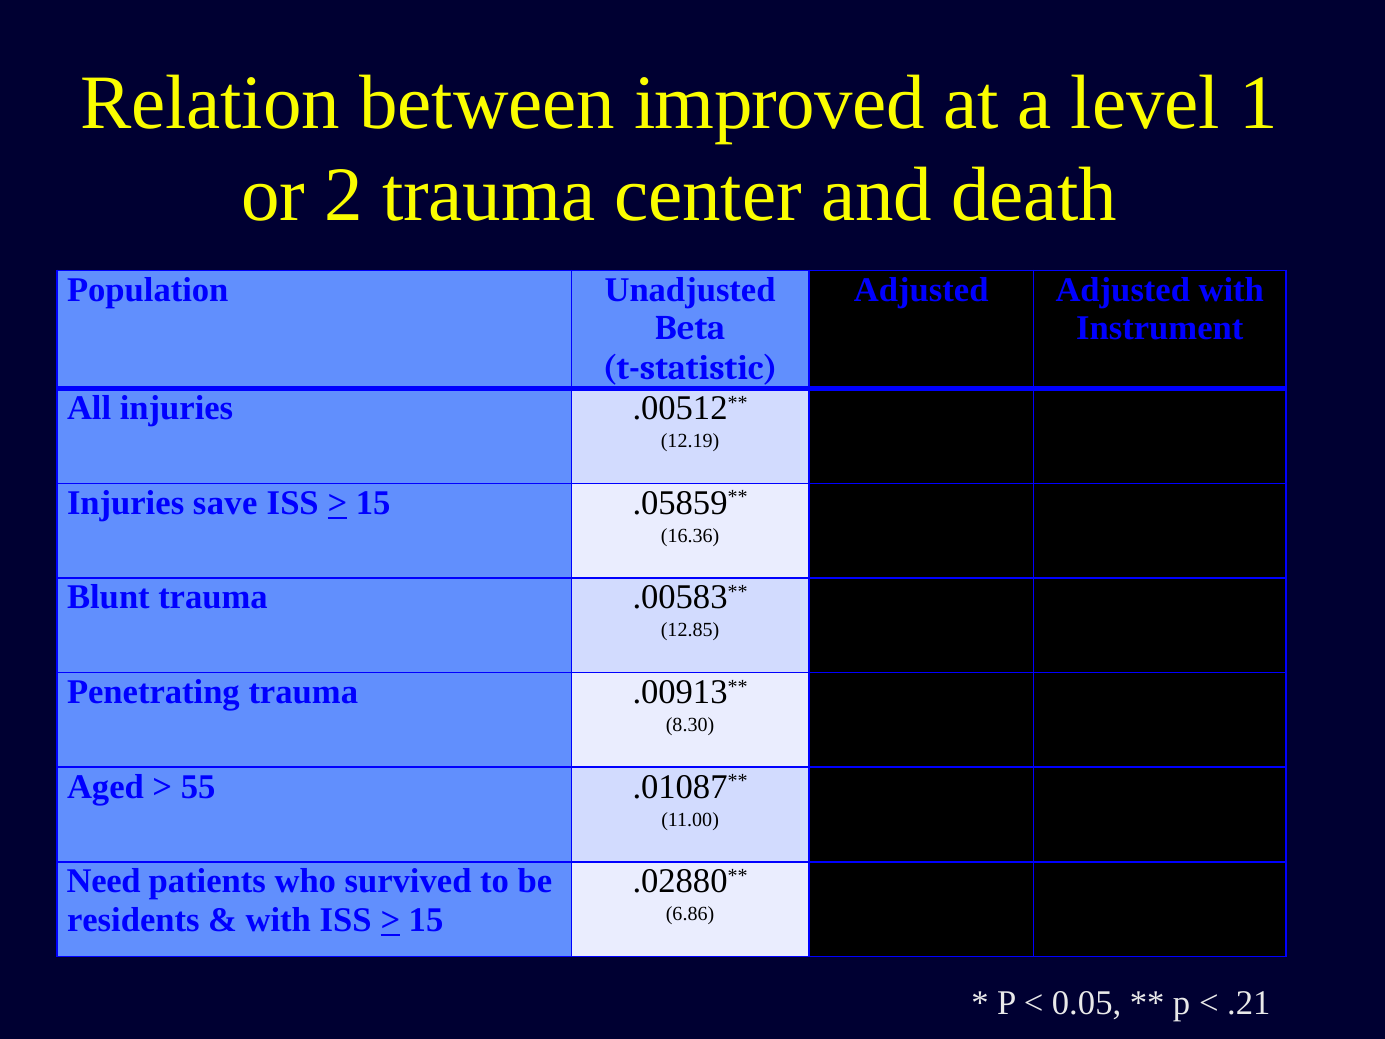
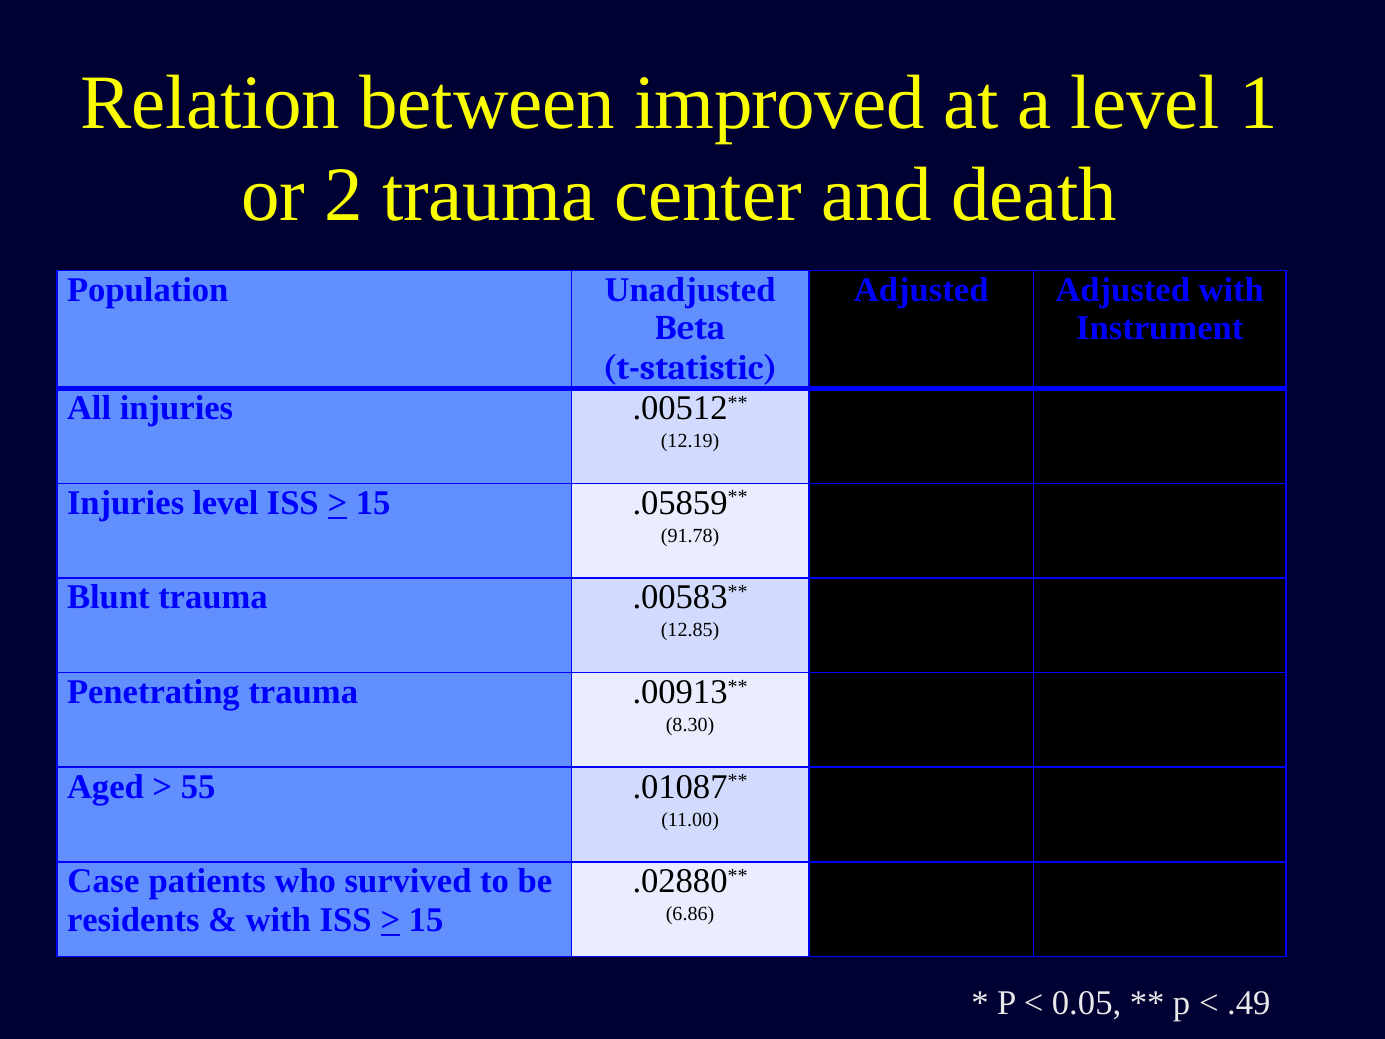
Injuries save: save -> level
16.36: 16.36 -> 91.78
Need: Need -> Case
.21: .21 -> .49
